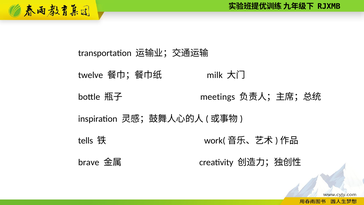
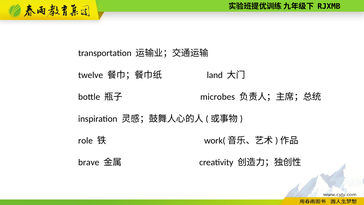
milk: milk -> land
meetings: meetings -> microbes
tells: tells -> role
